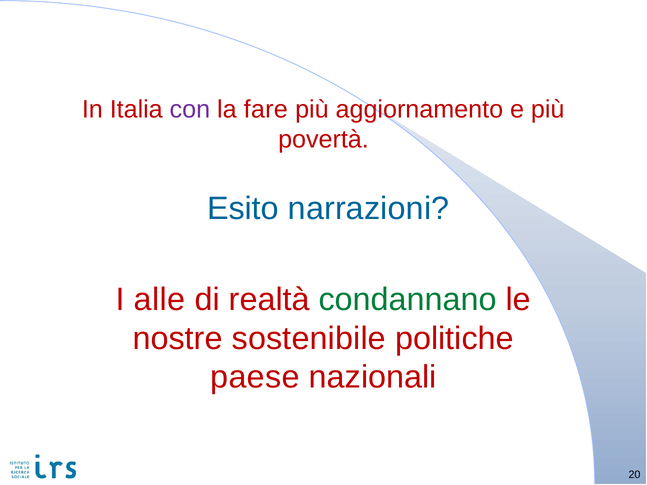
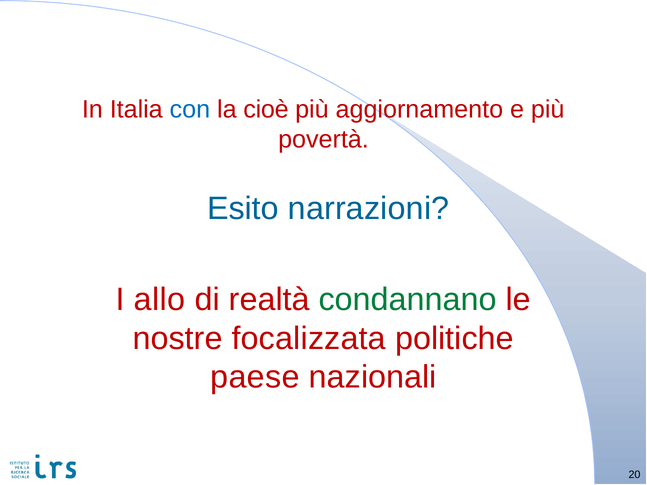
con colour: purple -> blue
fare: fare -> cioè
alle: alle -> allo
sostenibile: sostenibile -> focalizzata
